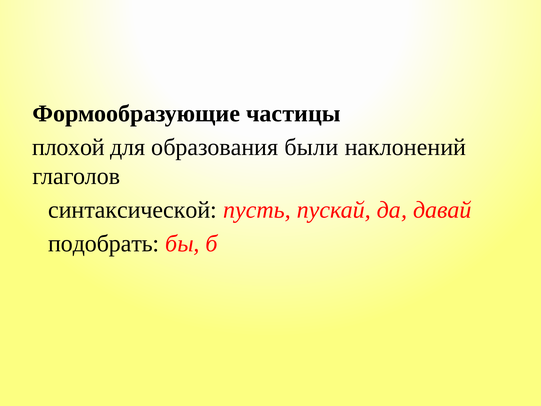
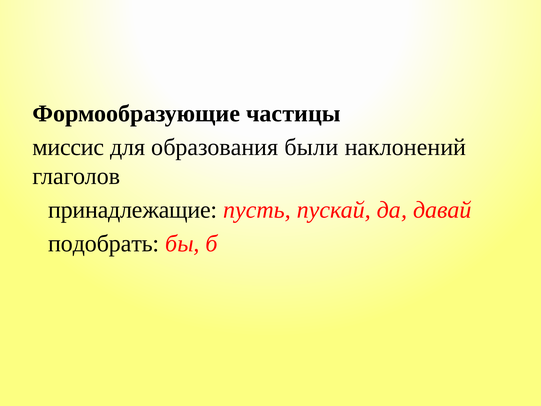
плохой: плохой -> миссис
синтаксической: синтаксической -> принадлежащие
